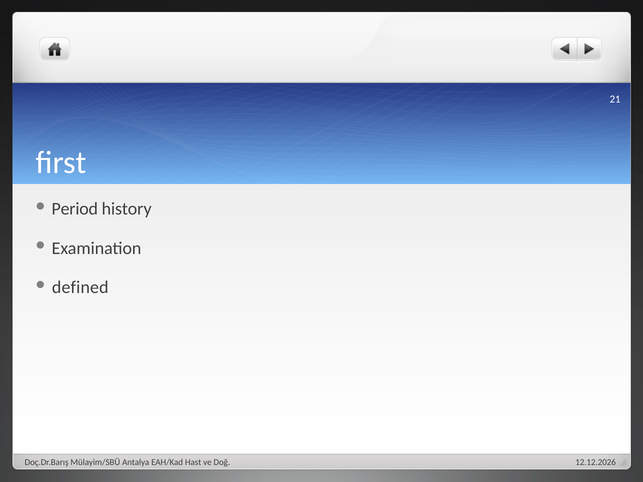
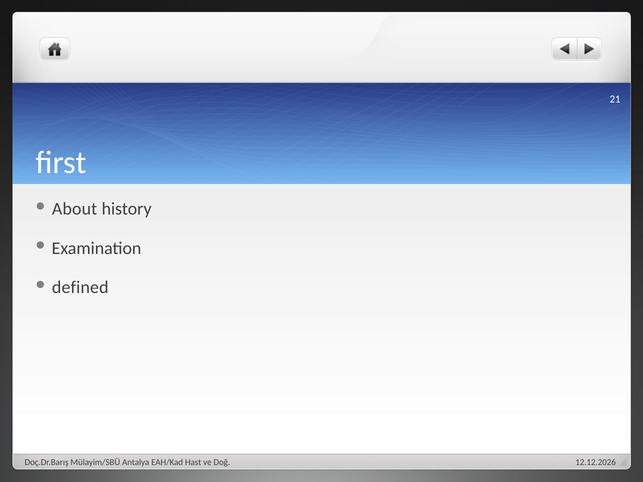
Period: Period -> About
